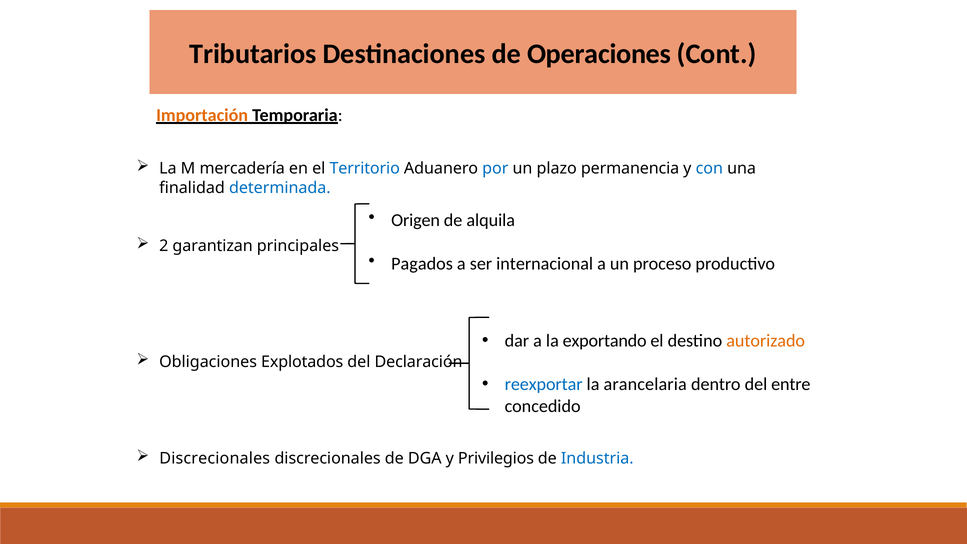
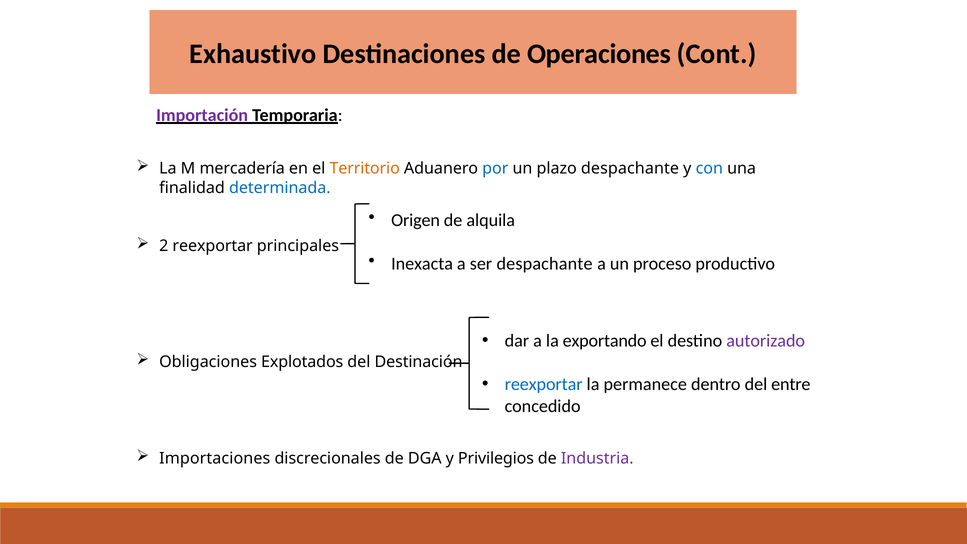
Tributarios: Tributarios -> Exhaustivo
Importación colour: orange -> purple
Territorio colour: blue -> orange
plazo permanencia: permanencia -> despachante
2 garantizan: garantizan -> reexportar
Pagados: Pagados -> Inexacta
ser internacional: internacional -> despachante
autorizado colour: orange -> purple
Declaración: Declaración -> Destinación
arancelaria: arancelaria -> permanece
Discrecionales at (215, 458): Discrecionales -> Importaciones
Industria colour: blue -> purple
